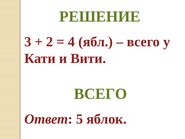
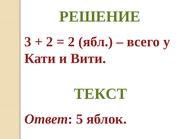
4 at (71, 42): 4 -> 2
ВСЕГО at (101, 94): ВСЕГО -> ТЕКСТ
